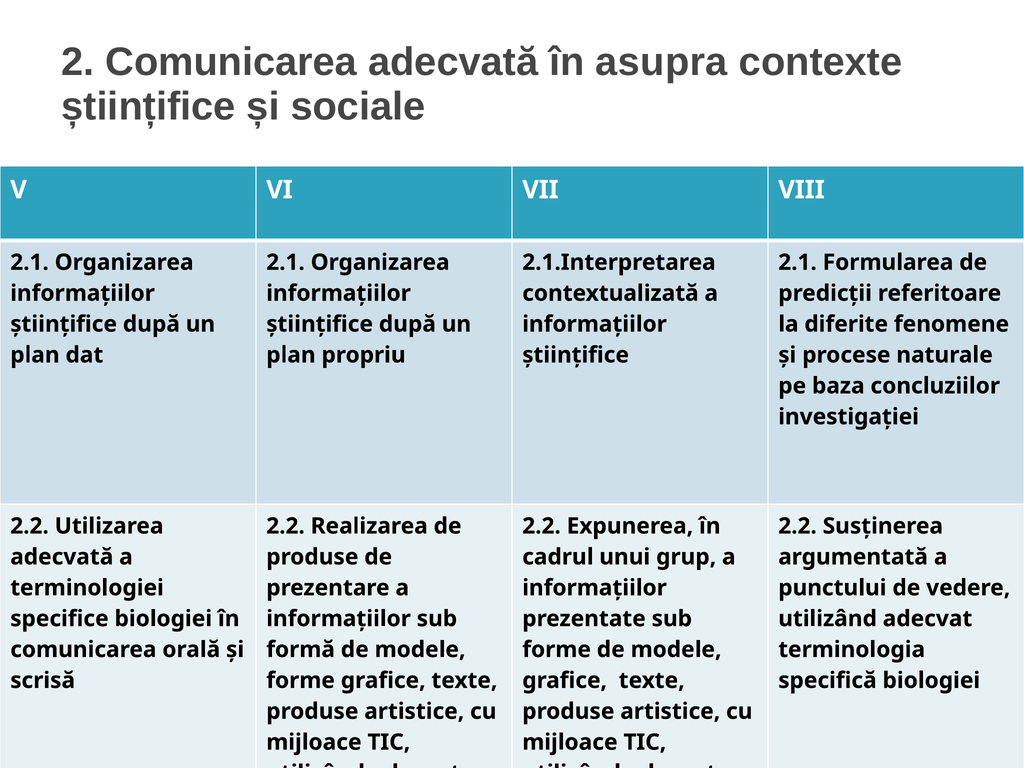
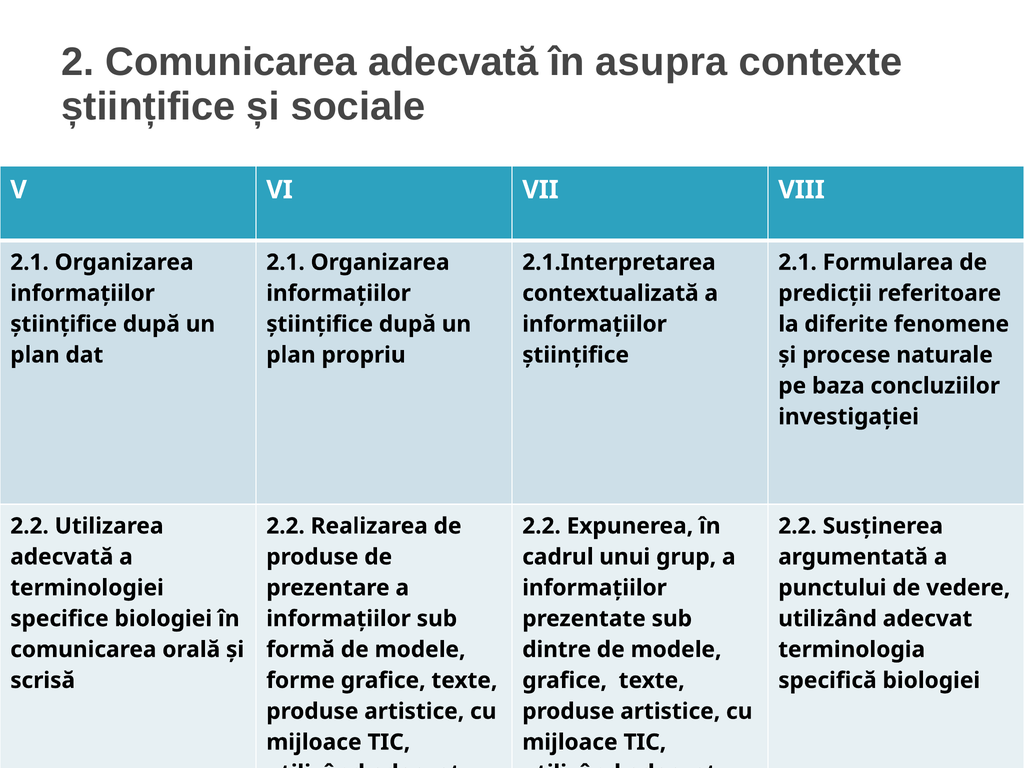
forme at (557, 650): forme -> dintre
